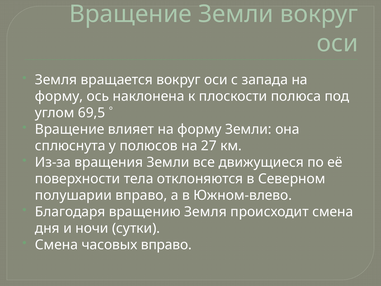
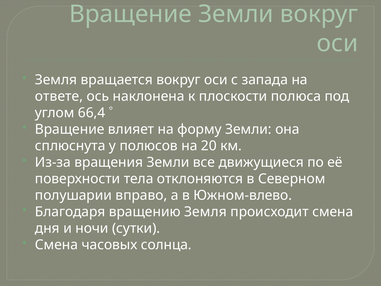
форму at (59, 96): форму -> ответе
69,5: 69,5 -> 66,4
27: 27 -> 20
часовых вправо: вправо -> солнца
